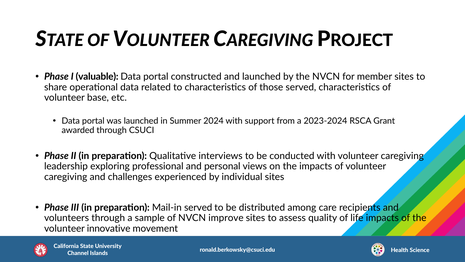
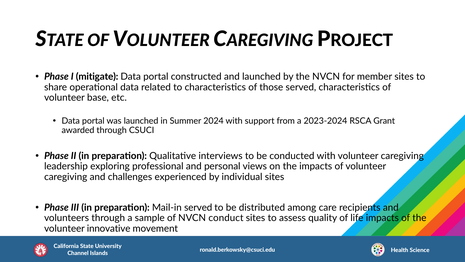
valuable: valuable -> mitigate
improve: improve -> conduct
